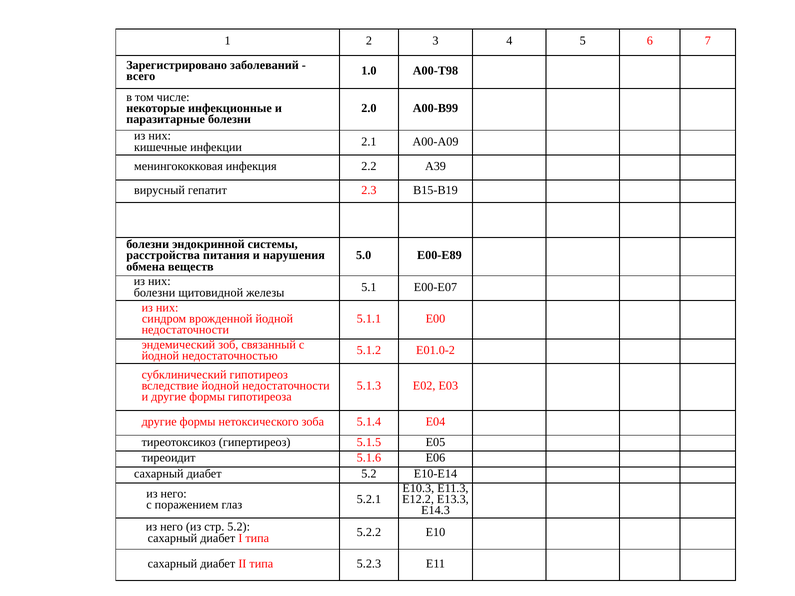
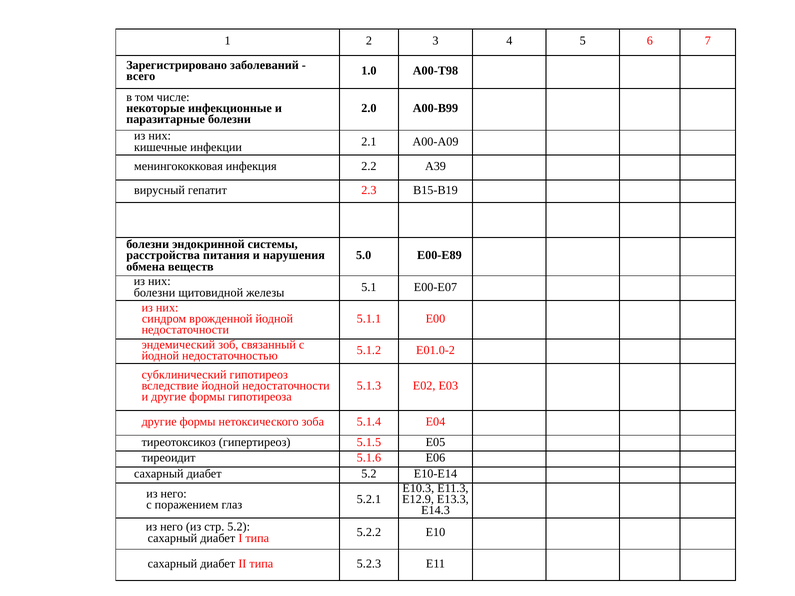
Е12.2: Е12.2 -> Е12.9
